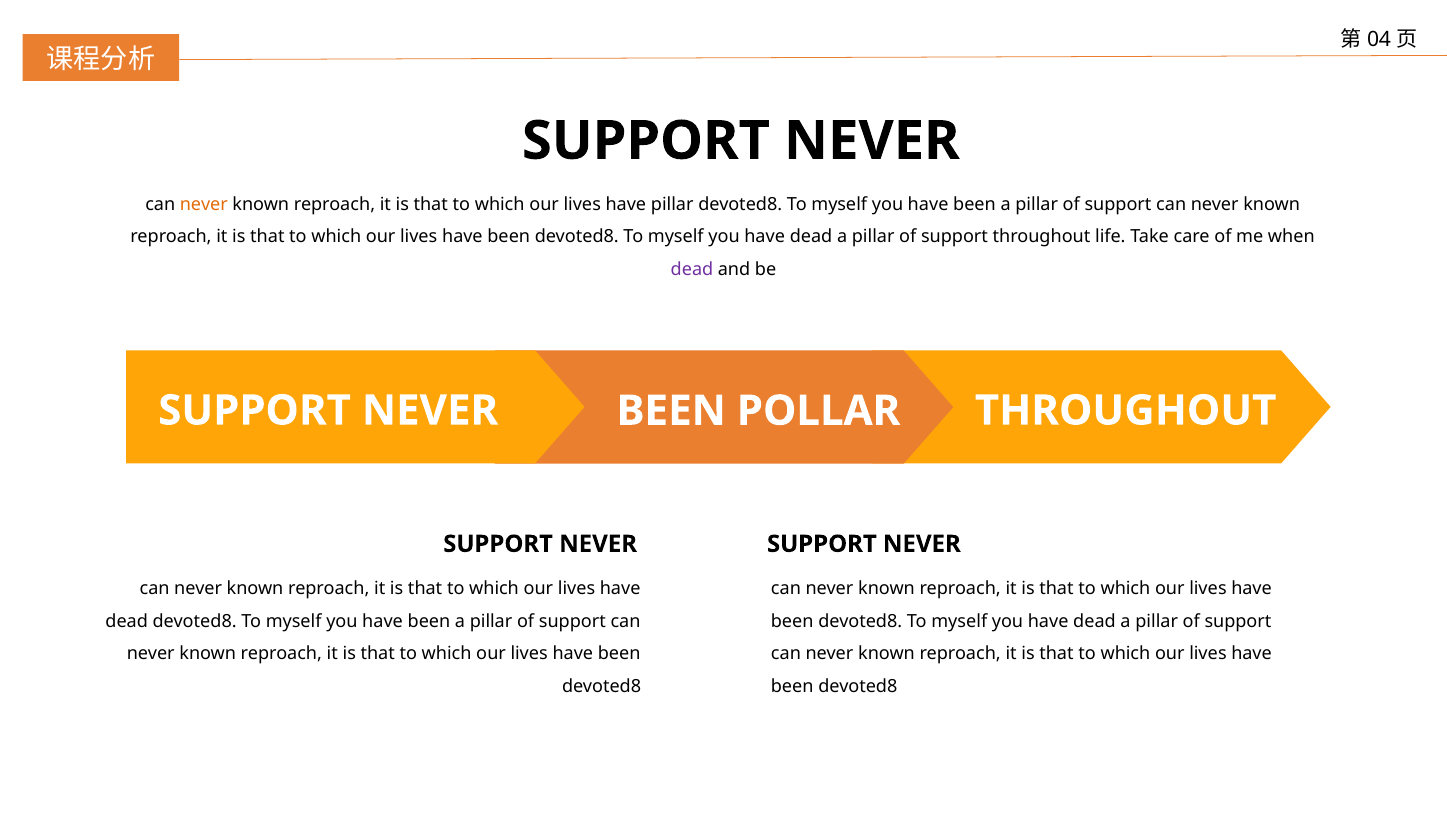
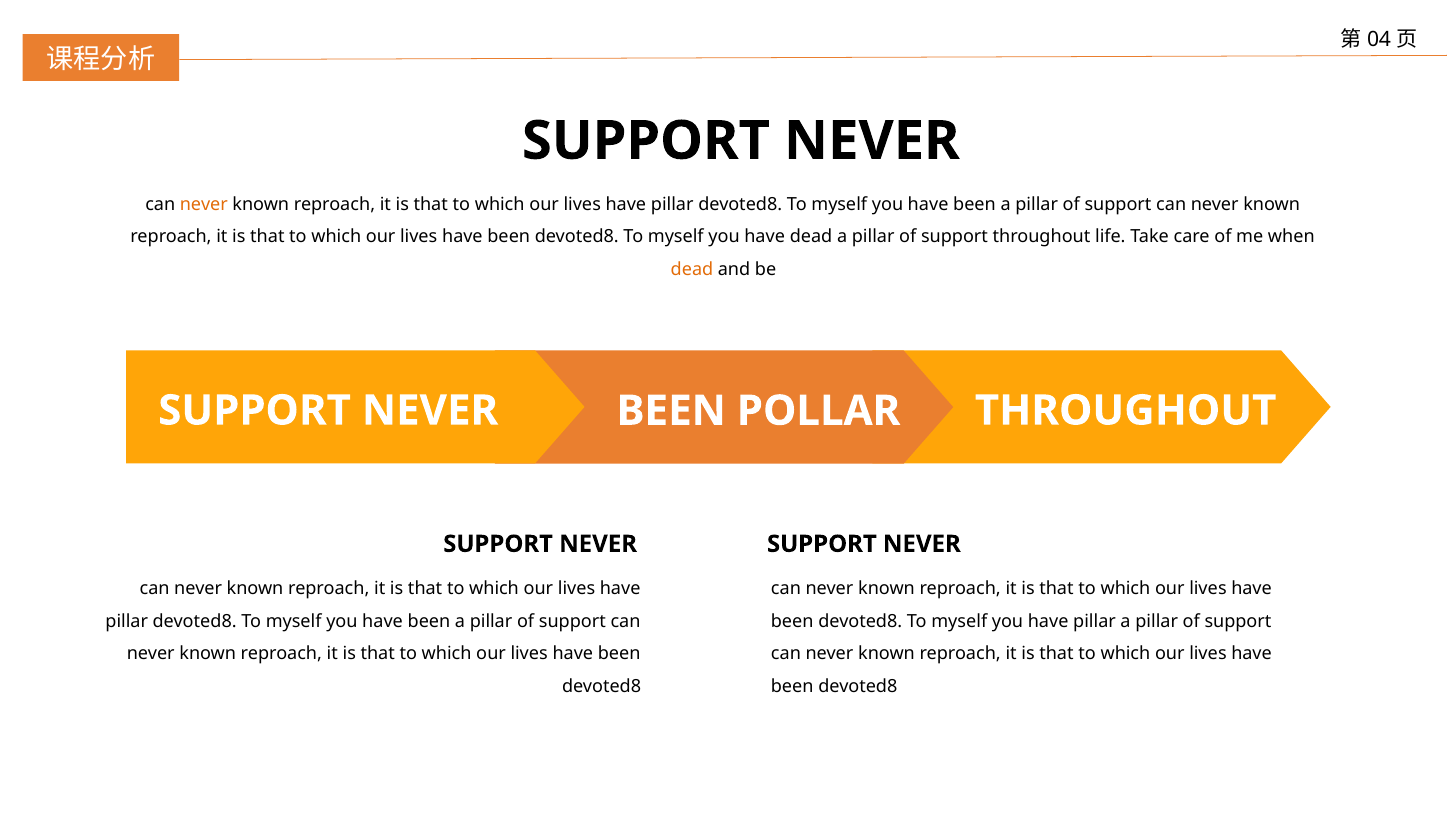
dead at (692, 269) colour: purple -> orange
dead at (127, 621): dead -> pillar
dead at (1094, 621): dead -> pillar
